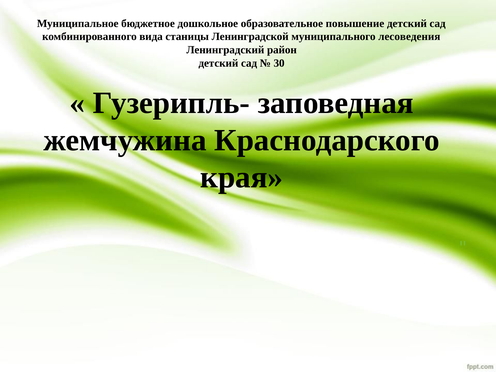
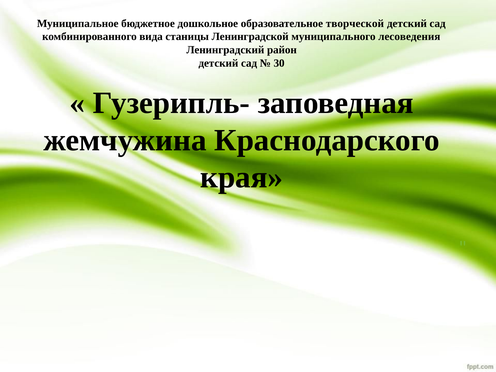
повышение: повышение -> творческой
